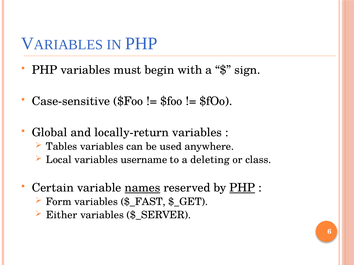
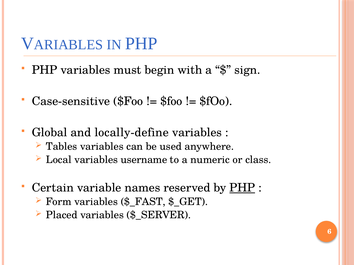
locally-return: locally-return -> locally-define
deleting: deleting -> numeric
names underline: present -> none
Either: Either -> Placed
